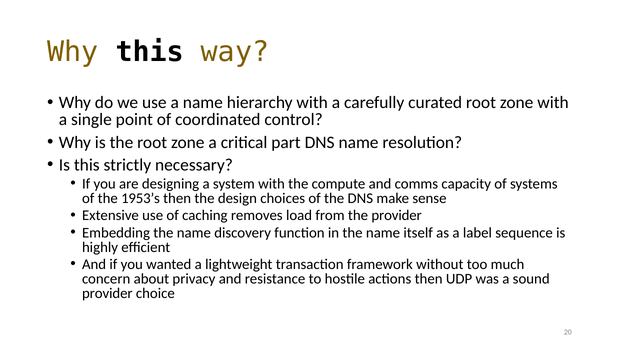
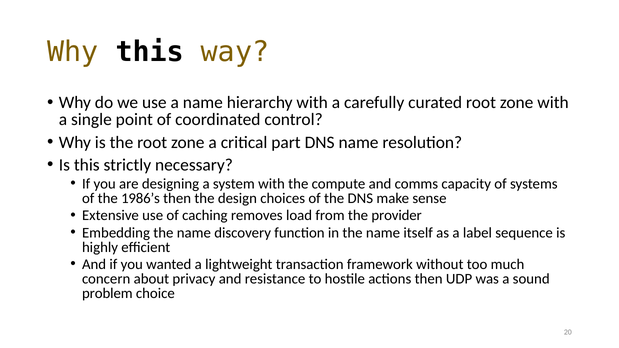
1953’s: 1953’s -> 1986’s
provider at (107, 293): provider -> problem
